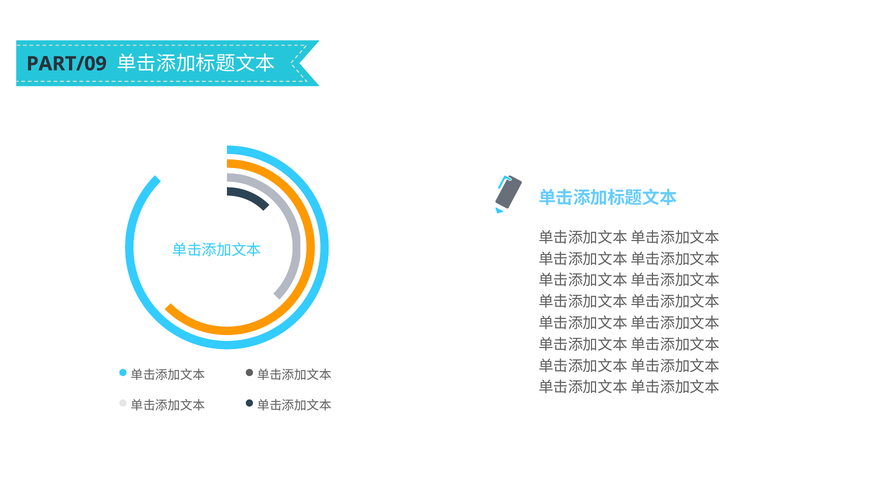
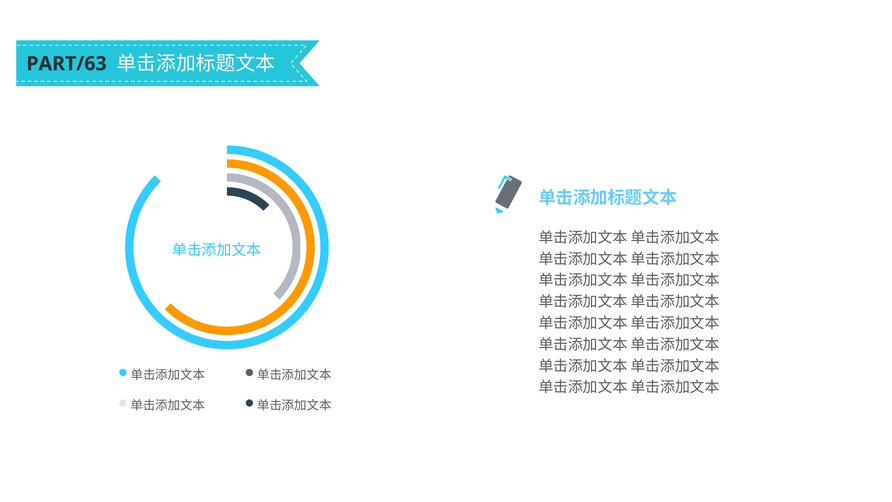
PART/09: PART/09 -> PART/63
